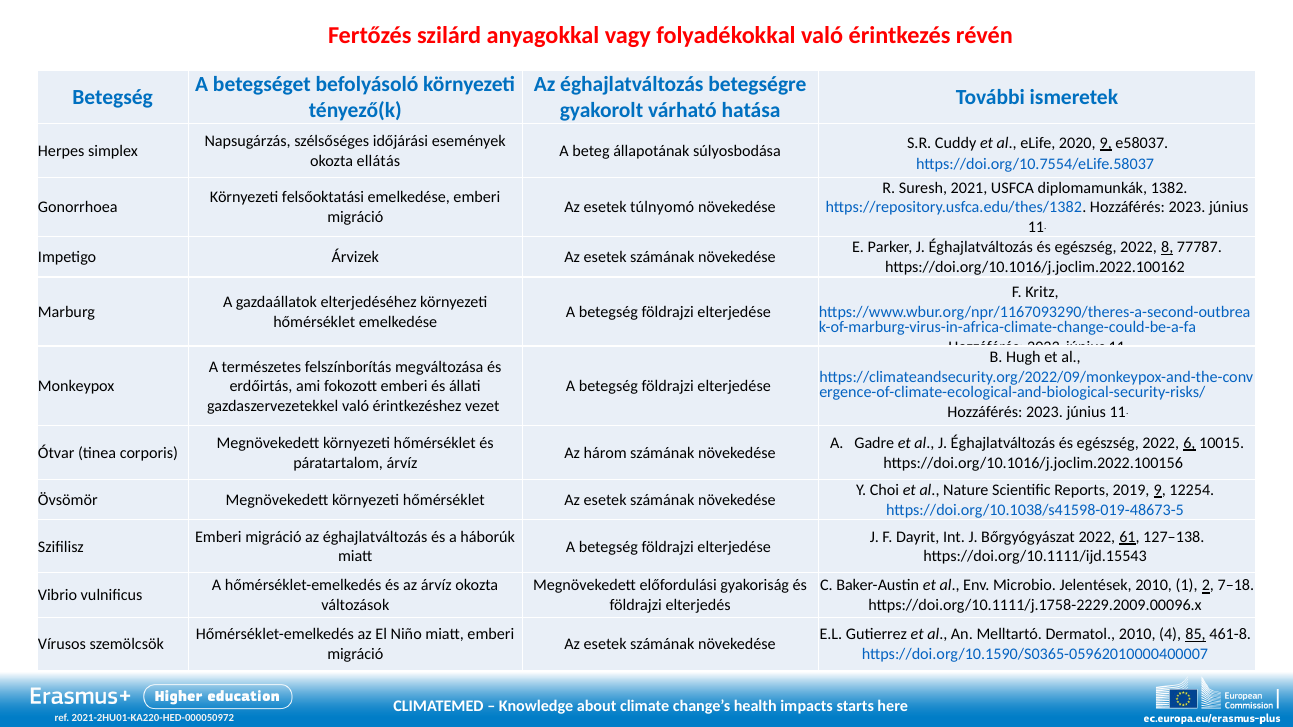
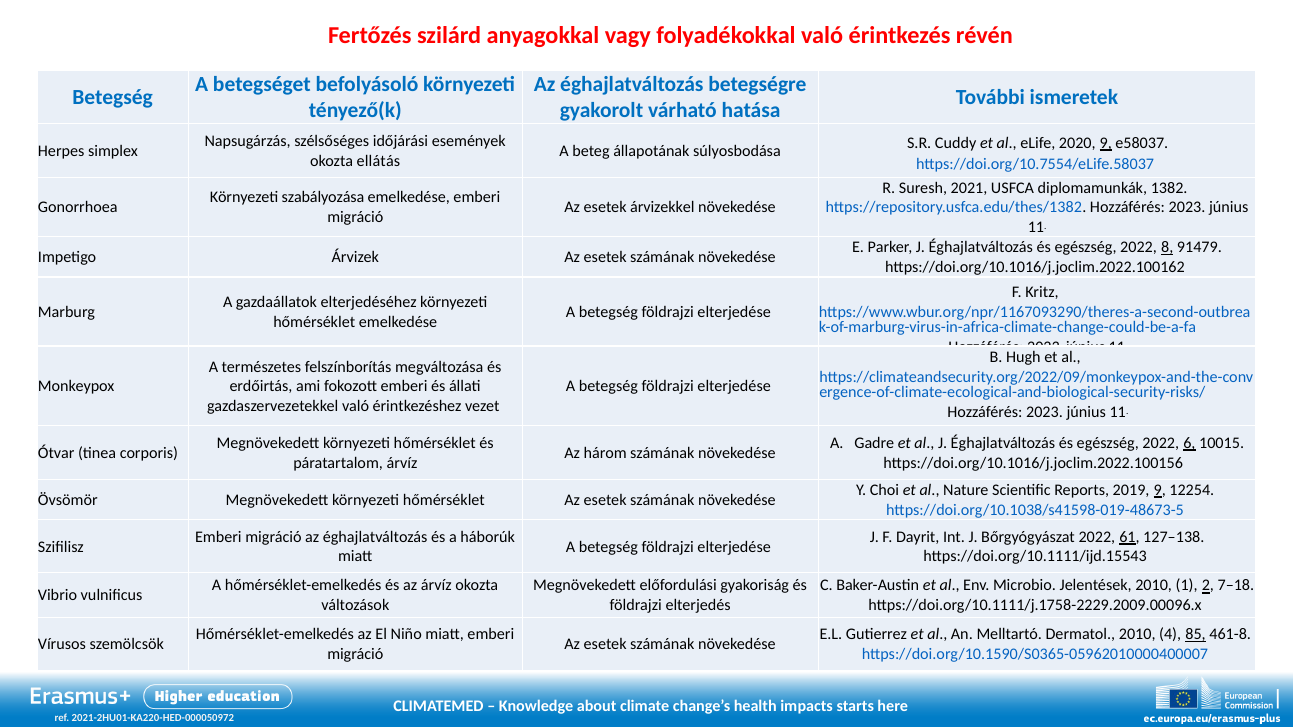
felsőoktatási: felsőoktatási -> szabályozása
túlnyomó: túlnyomó -> árvizekkel
77787: 77787 -> 91479
